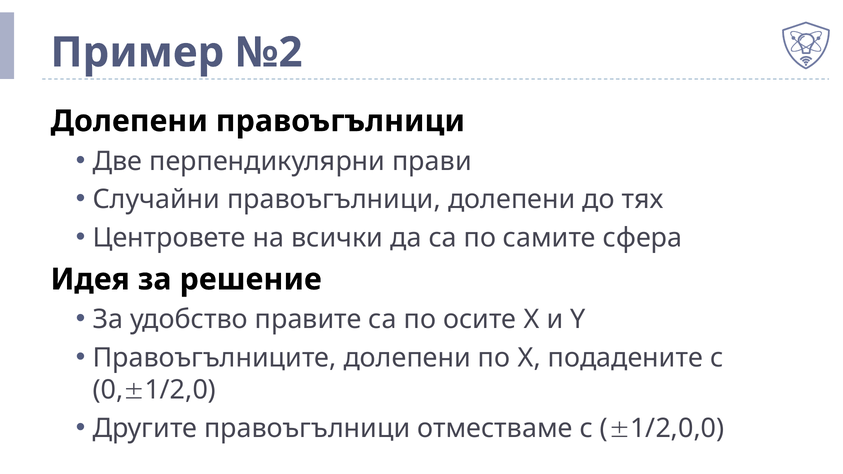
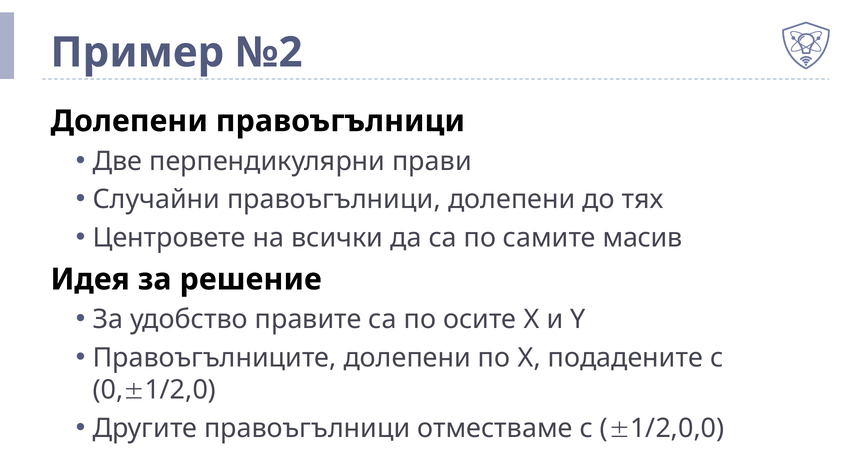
сфера: сфера -> масив
